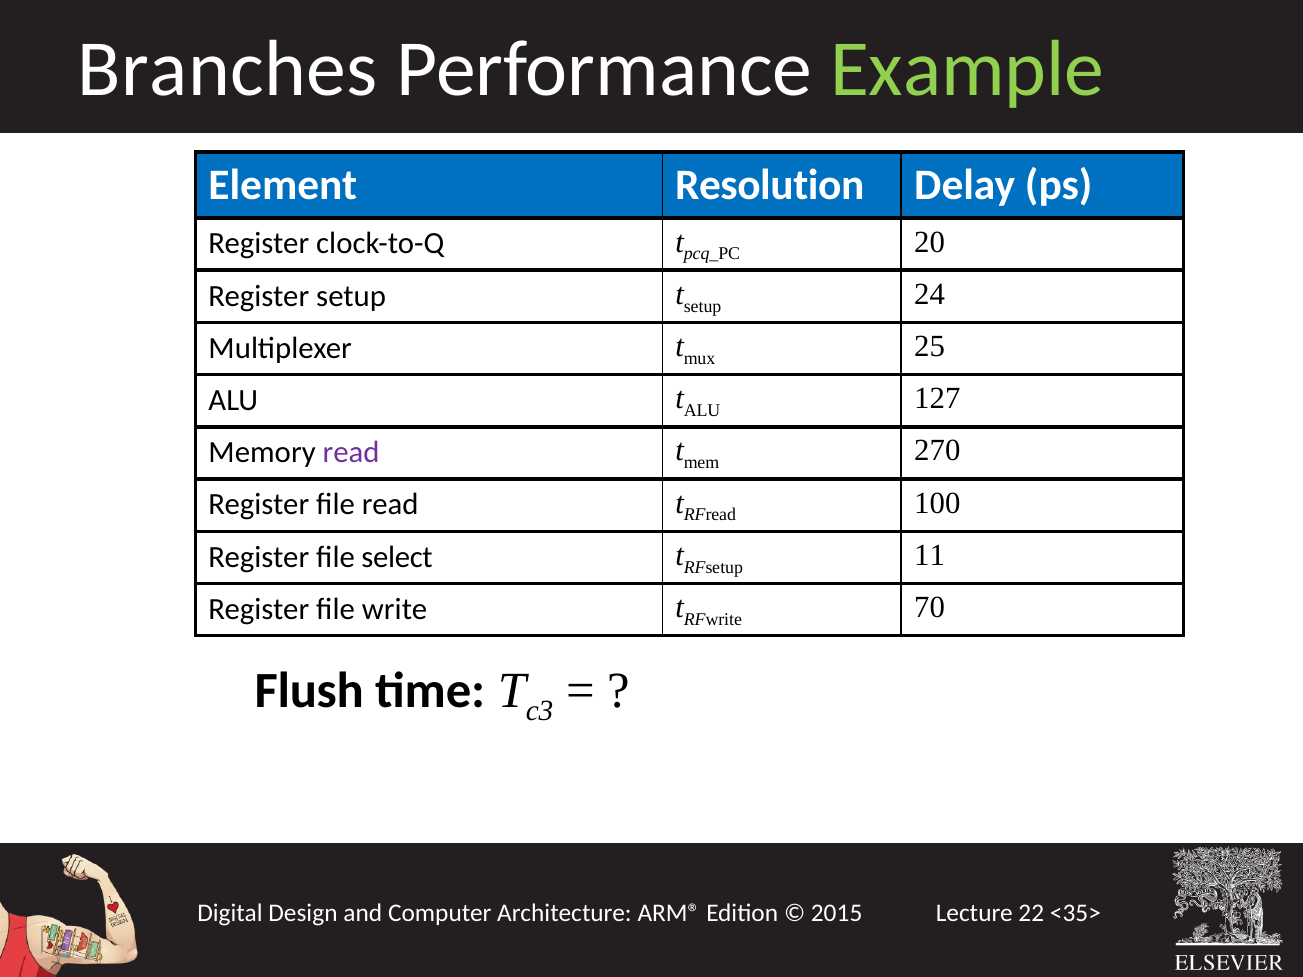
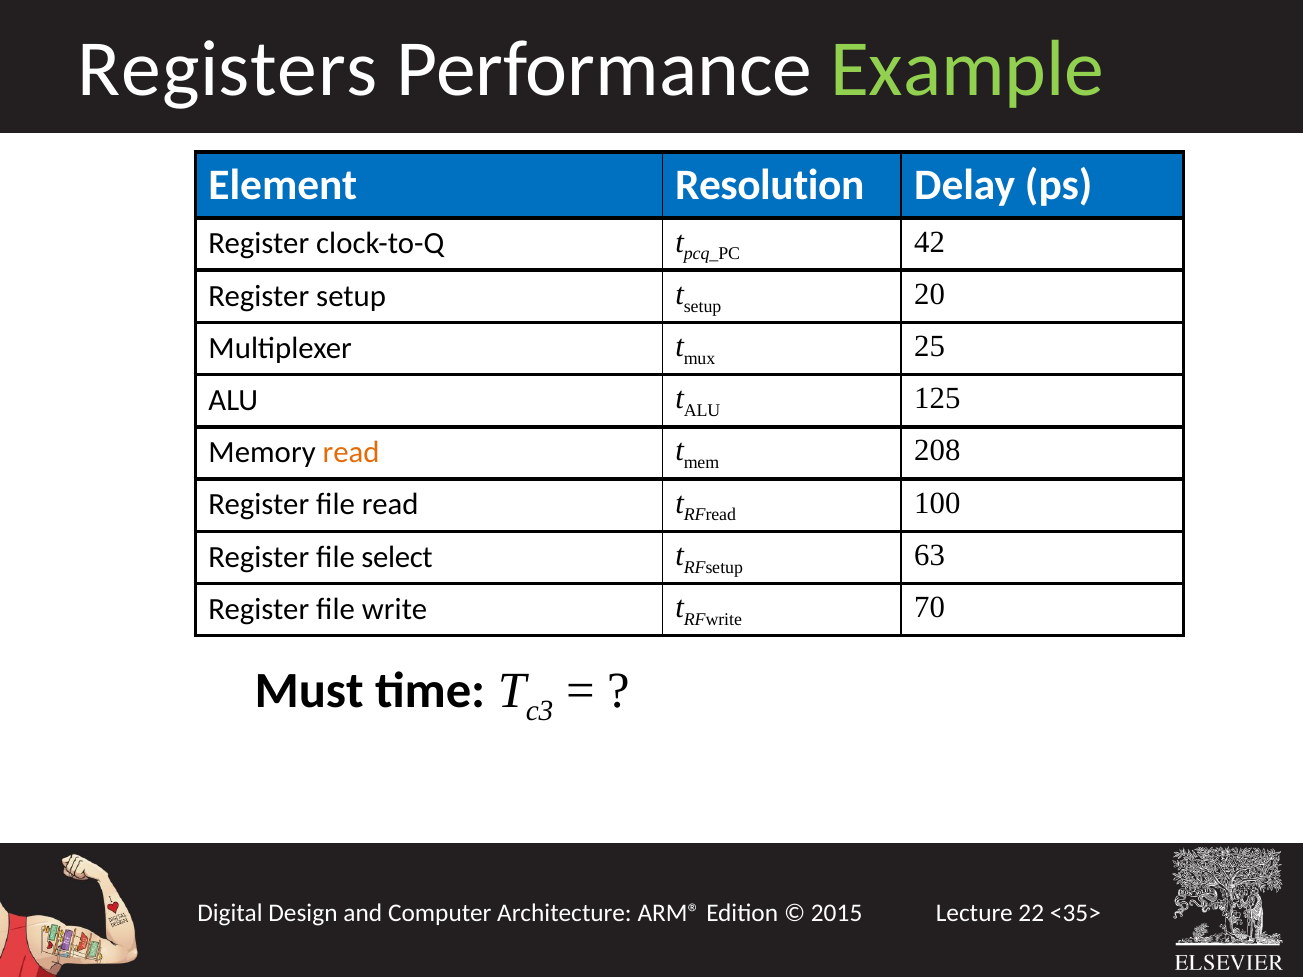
Branches: Branches -> Registers
20: 20 -> 42
24: 24 -> 20
127: 127 -> 125
read at (351, 453) colour: purple -> orange
270: 270 -> 208
11: 11 -> 63
Flush: Flush -> Must
